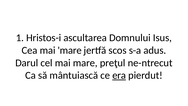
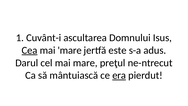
Hristos-i: Hristos-i -> Cuvânt-i
Cea underline: none -> present
scos: scos -> este
